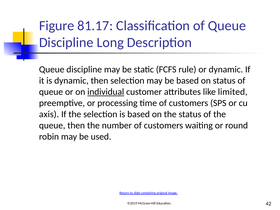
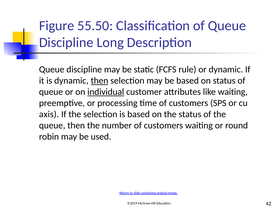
81.17: 81.17 -> 55.50
then at (99, 81) underline: none -> present
like limited: limited -> waiting
